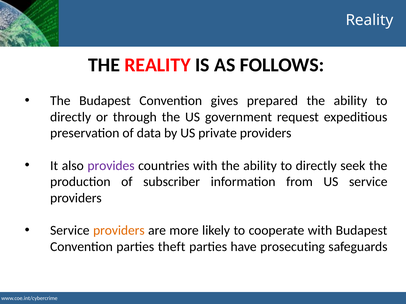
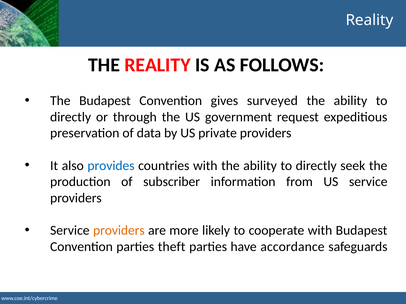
prepared: prepared -> surveyed
provides colour: purple -> blue
prosecuting: prosecuting -> accordance
